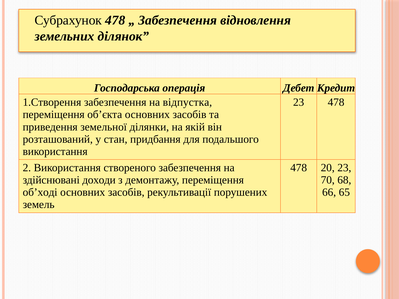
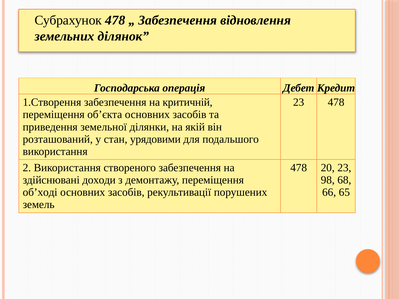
відпустка: відпустка -> критичній
придбання: придбання -> урядовими
70: 70 -> 98
